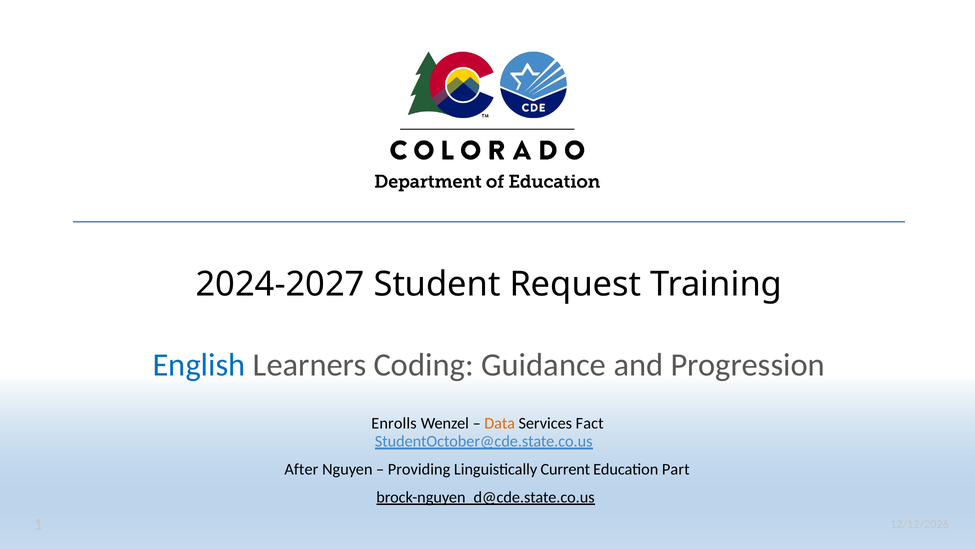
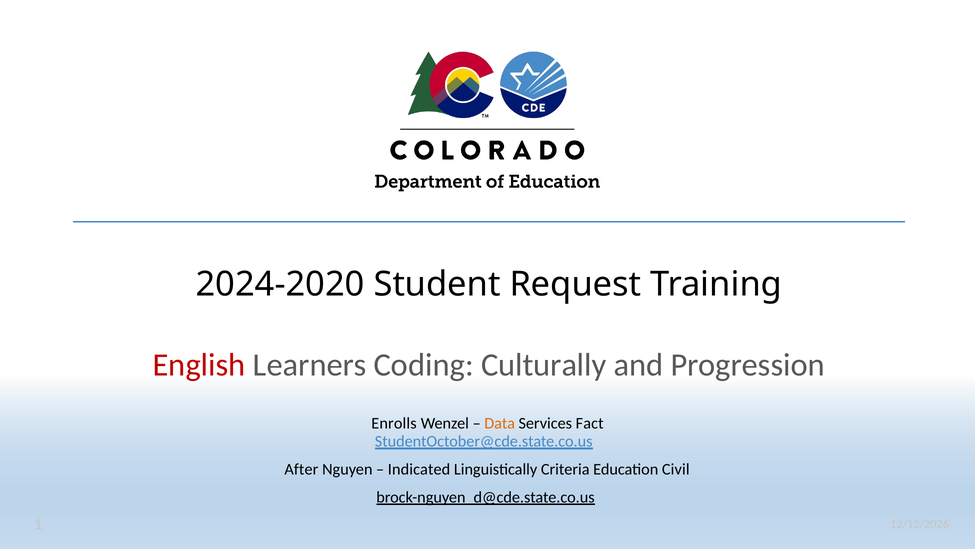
2024-2027: 2024-2027 -> 2024-2020
English colour: blue -> red
Guidance: Guidance -> Culturally
Providing: Providing -> Indicated
Current: Current -> Criteria
Part: Part -> Civil
